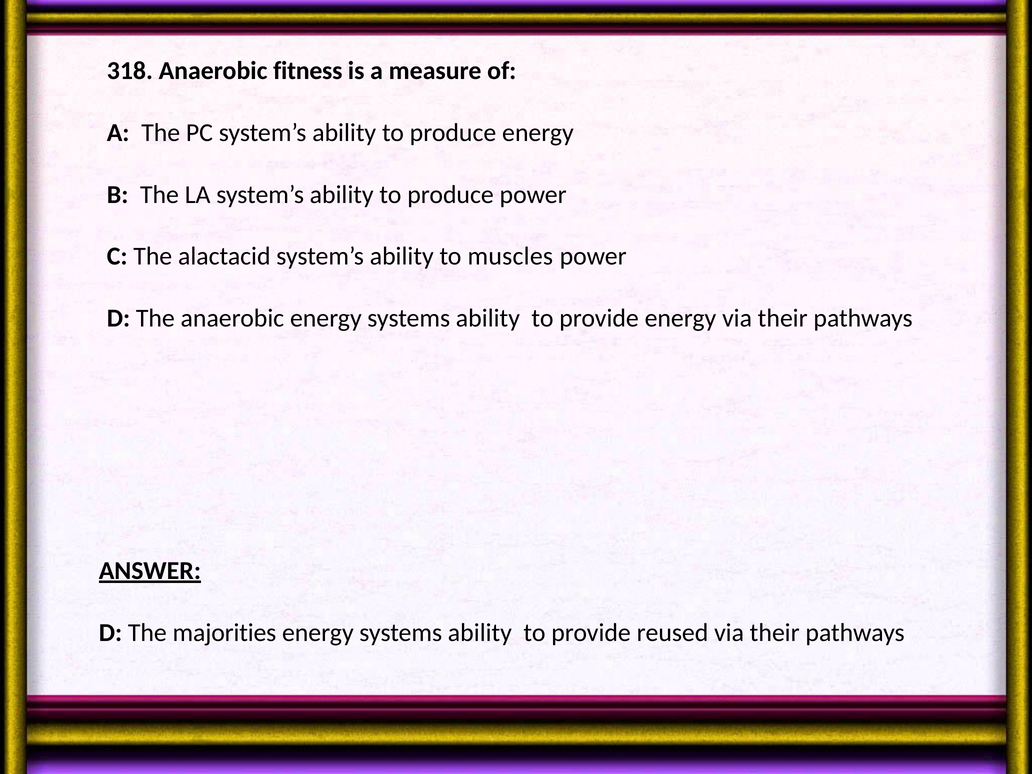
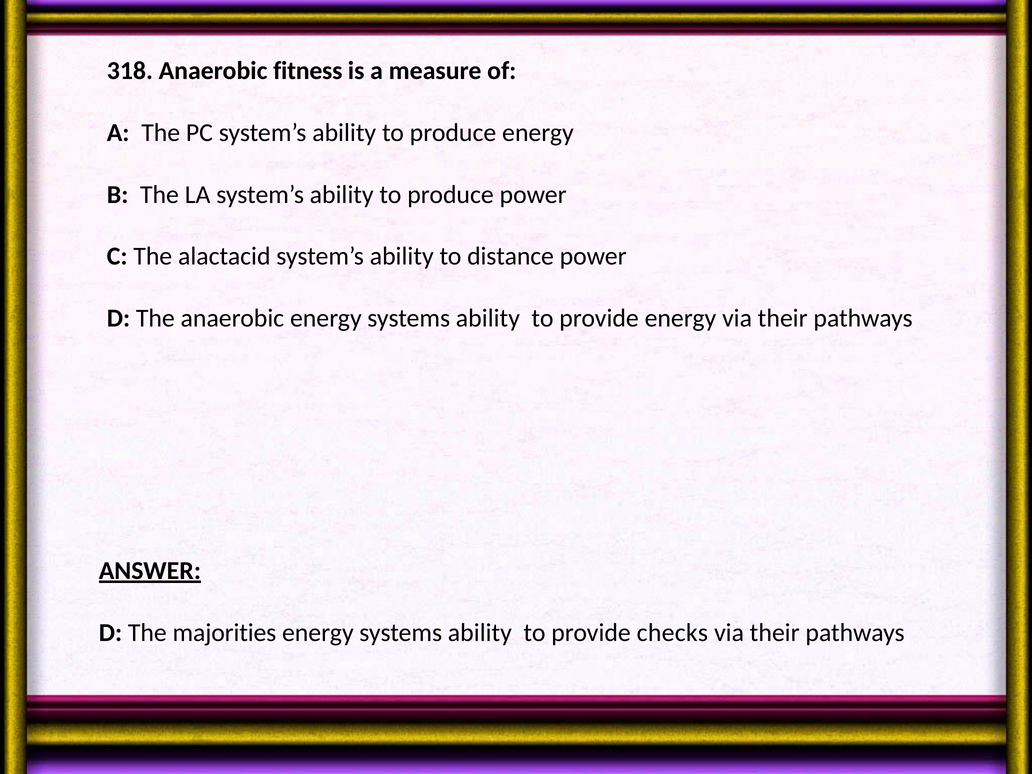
muscles: muscles -> distance
reused: reused -> checks
